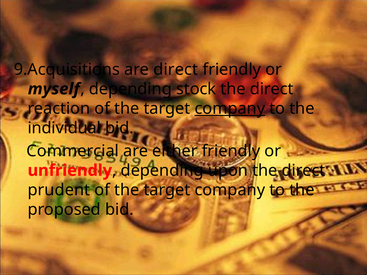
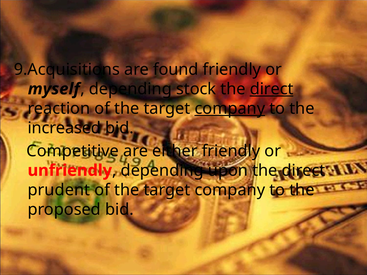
are direct: direct -> found
direct at (272, 89) underline: none -> present
individual: individual -> increased
Commercial: Commercial -> Competitive
